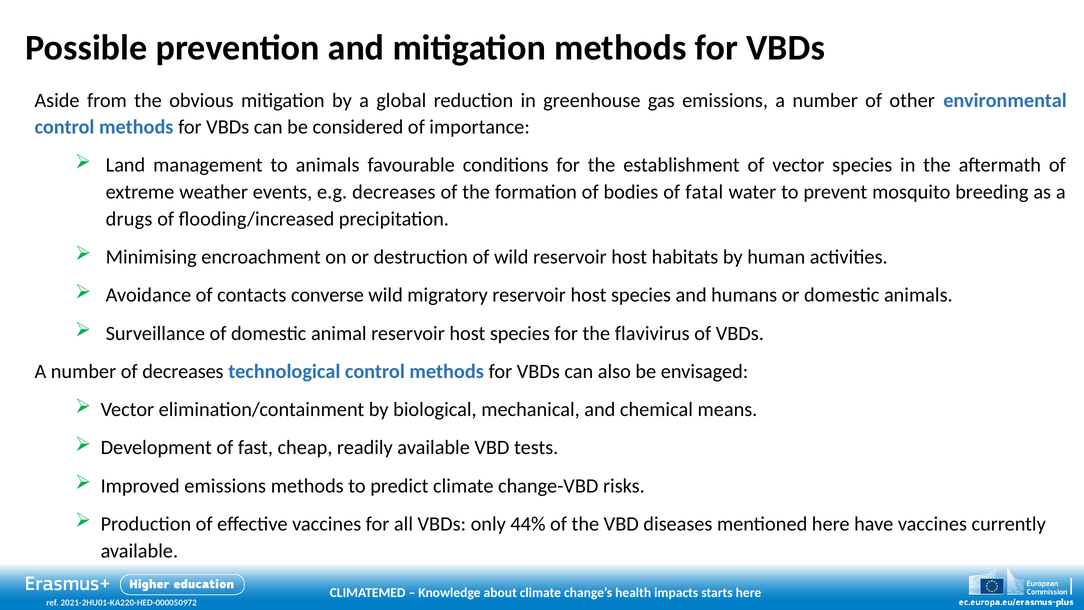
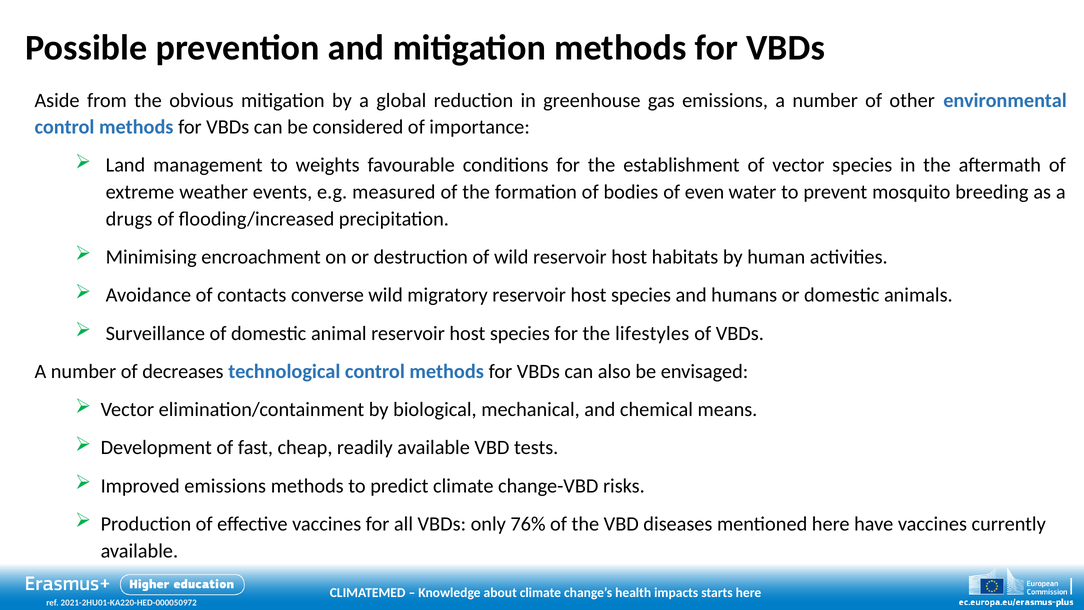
to animals: animals -> weights
e.g decreases: decreases -> measured
fatal: fatal -> even
flavivirus: flavivirus -> lifestyles
44%: 44% -> 76%
